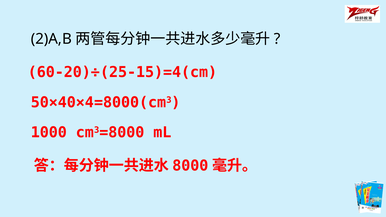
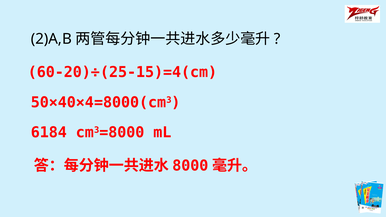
1000: 1000 -> 6184
